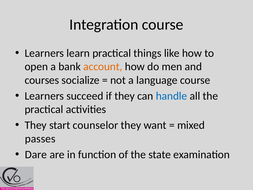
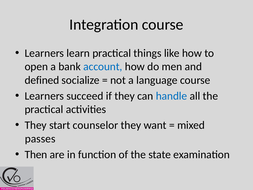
account colour: orange -> blue
courses: courses -> defined
Dare: Dare -> Then
